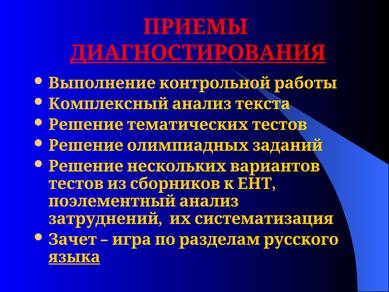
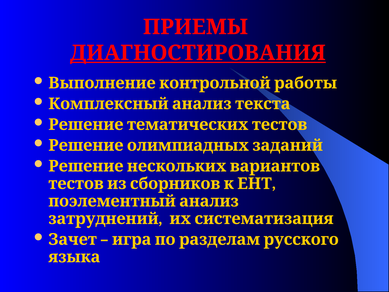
языка underline: present -> none
